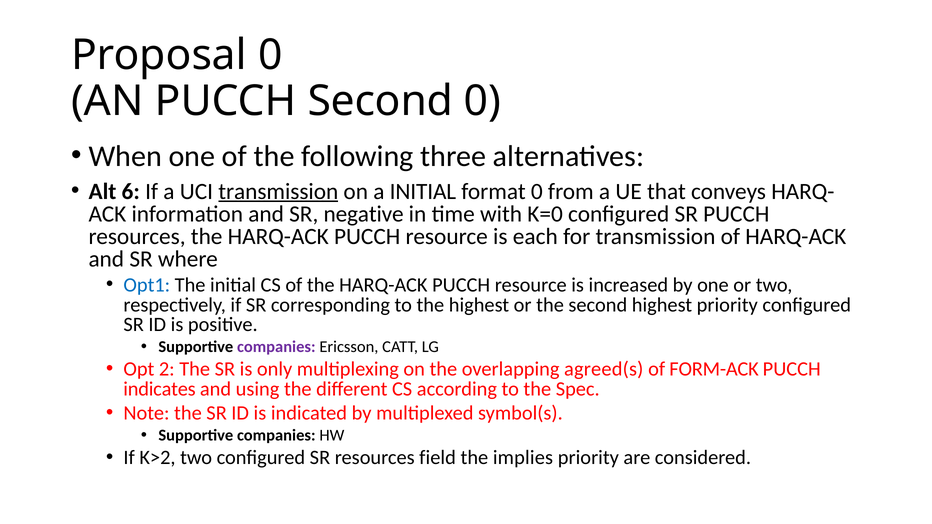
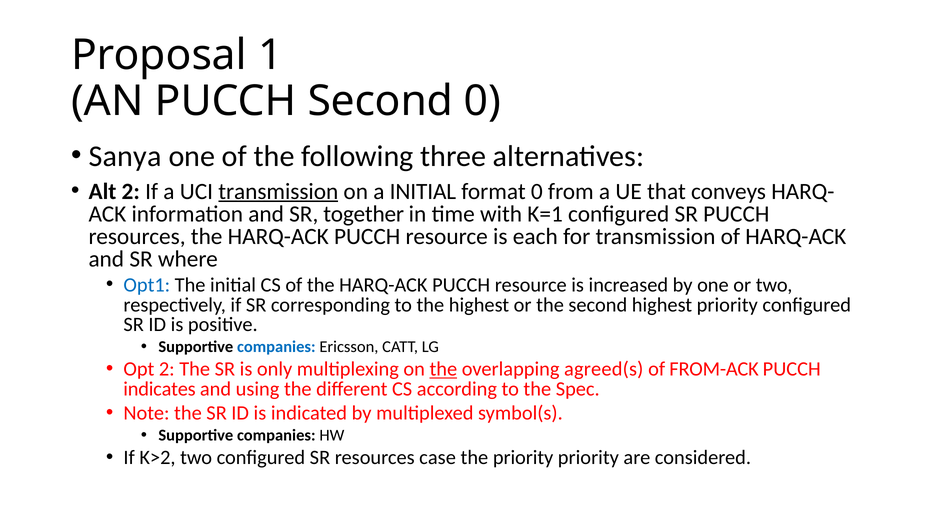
Proposal 0: 0 -> 1
When: When -> Sanya
Alt 6: 6 -> 2
negative: negative -> together
K=0: K=0 -> K=1
companies at (276, 347) colour: purple -> blue
the at (443, 369) underline: none -> present
FORM-ACK: FORM-ACK -> FROM-ACK
field: field -> case
the implies: implies -> priority
